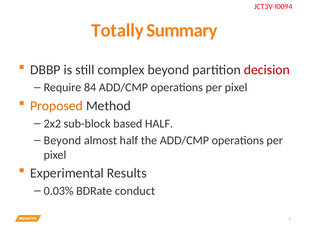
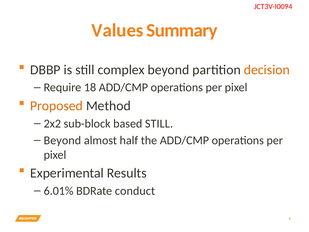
Totally: Totally -> Values
decision colour: red -> orange
84: 84 -> 18
based HALF: HALF -> STILL
0.03%: 0.03% -> 6.01%
